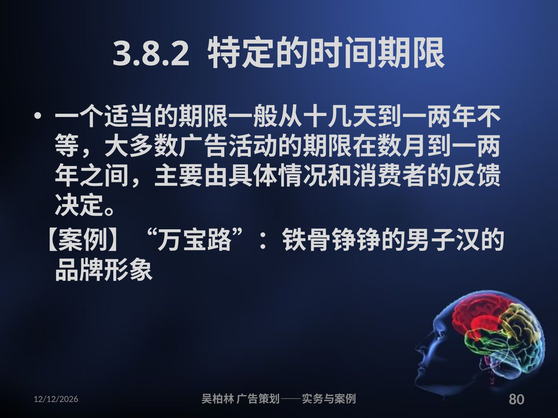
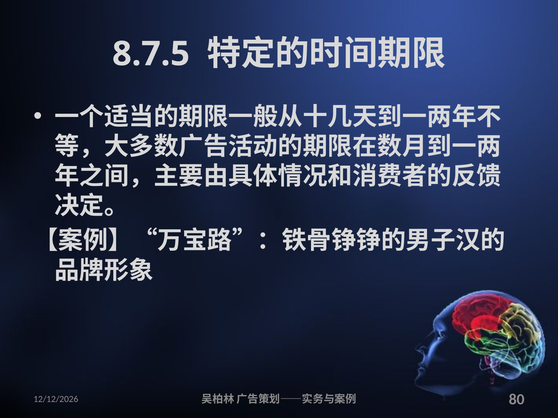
3.8.2: 3.8.2 -> 8.7.5
